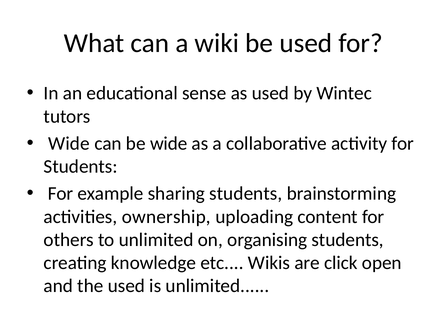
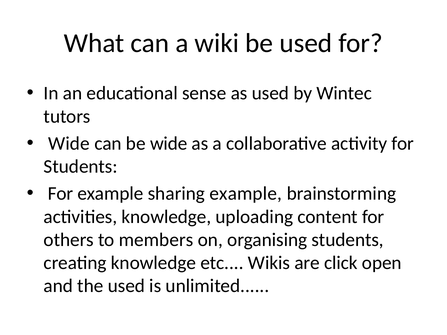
sharing students: students -> example
activities ownership: ownership -> knowledge
to unlimited: unlimited -> members
